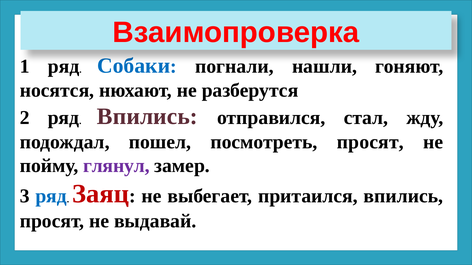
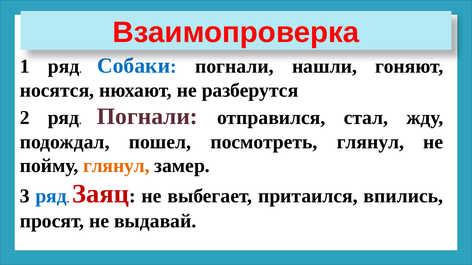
Впились at (147, 117): Впились -> Погнали
посмотреть просят: просят -> глянул
глянул at (116, 166) colour: purple -> orange
